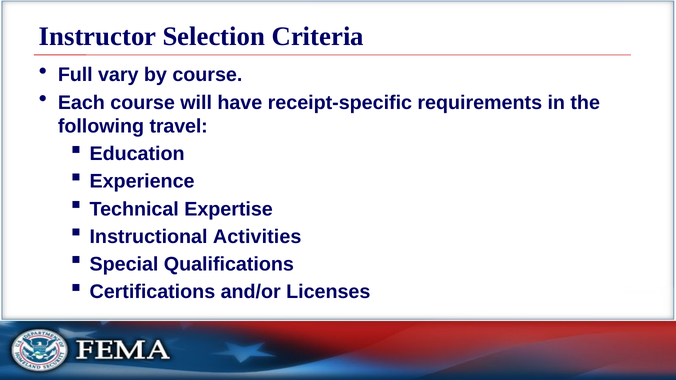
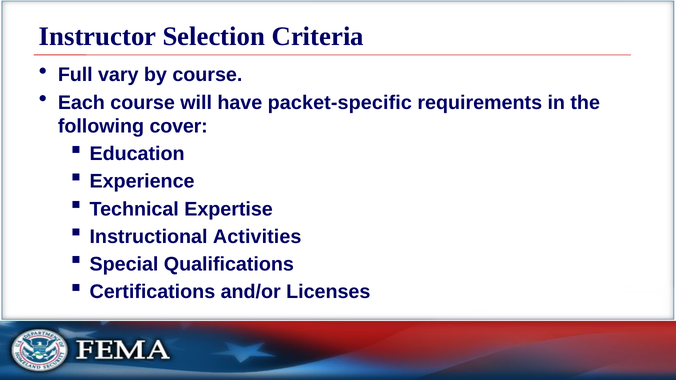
receipt-specific: receipt-specific -> packet-specific
travel: travel -> cover
